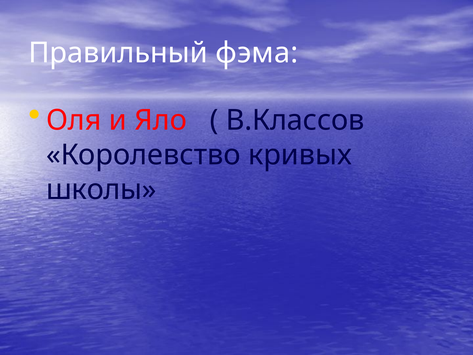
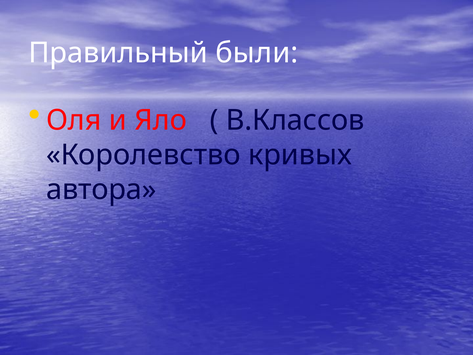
фэма: фэма -> были
школы: школы -> автора
